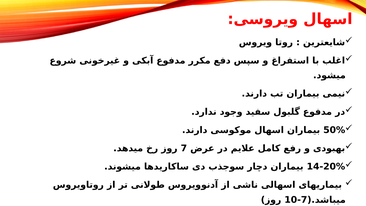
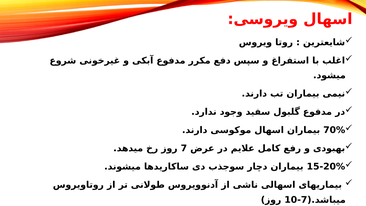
50%: 50% -> 70%
14-20%: 14-20% -> 15-20%
